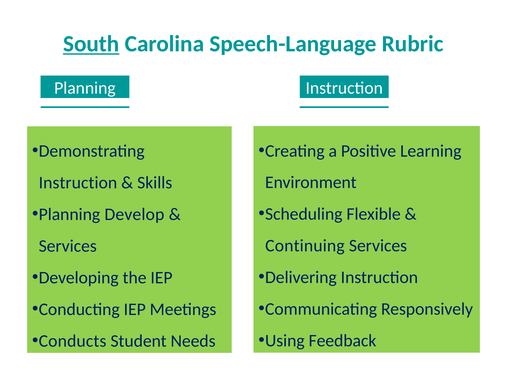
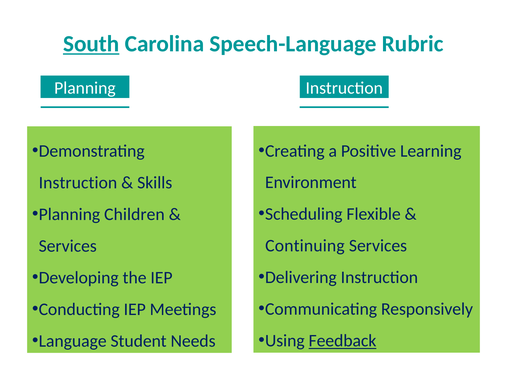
Develop: Develop -> Children
Feedback underline: none -> present
Conducts: Conducts -> Language
